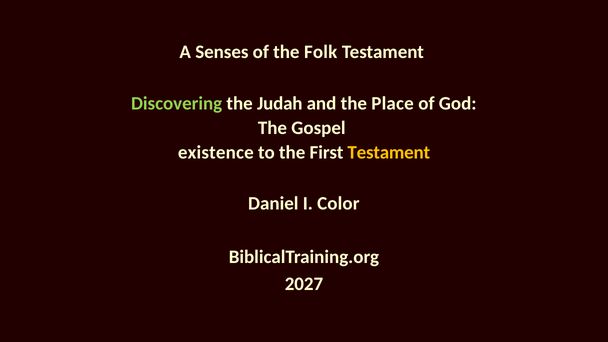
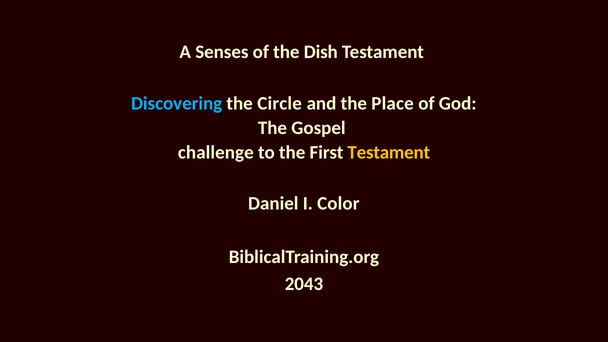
Folk: Folk -> Dish
Discovering colour: light green -> light blue
Judah: Judah -> Circle
existence: existence -> challenge
2027: 2027 -> 2043
